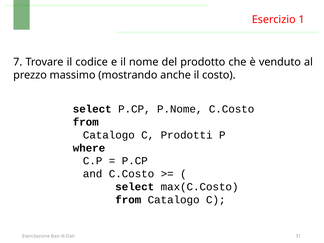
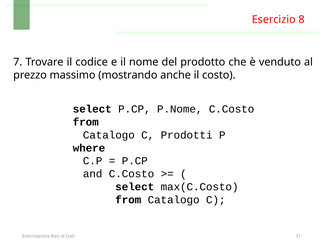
1: 1 -> 8
